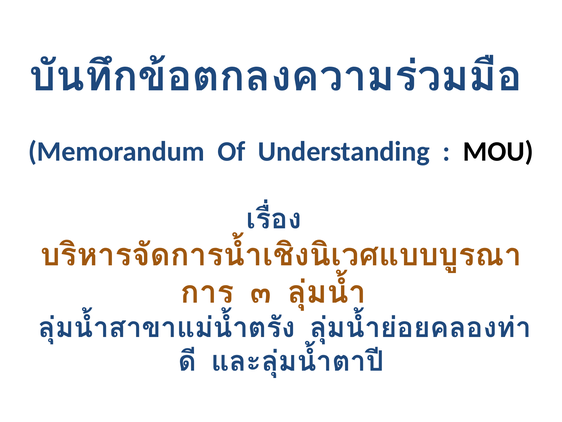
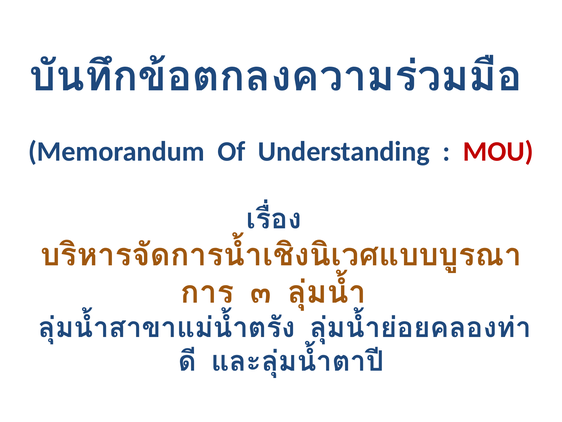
MOU colour: black -> red
